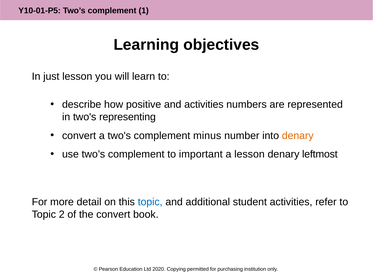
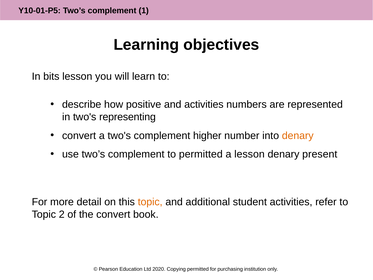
just: just -> bits
minus: minus -> higher
to important: important -> permitted
leftmost: leftmost -> present
topic at (150, 202) colour: blue -> orange
